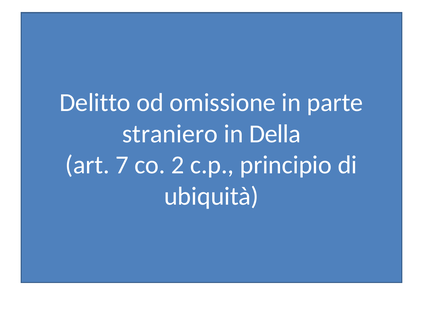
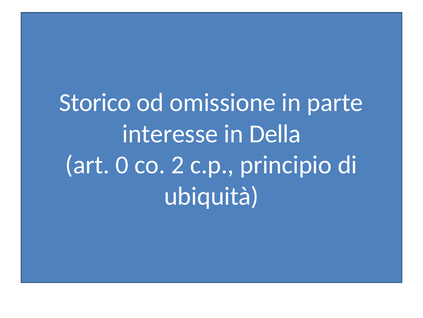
Delitto: Delitto -> Storico
straniero: straniero -> interesse
7: 7 -> 0
